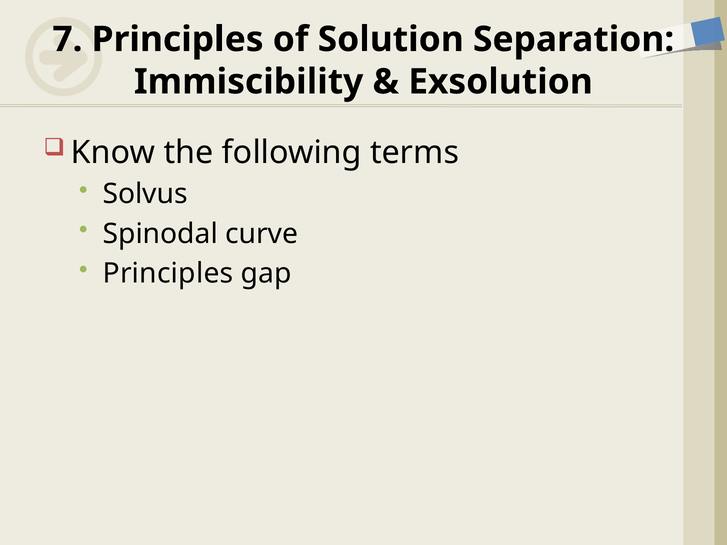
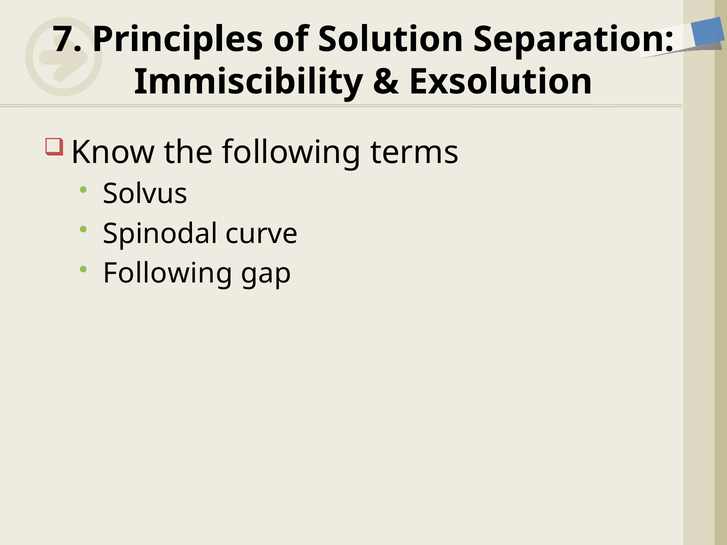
Principles at (168, 273): Principles -> Following
